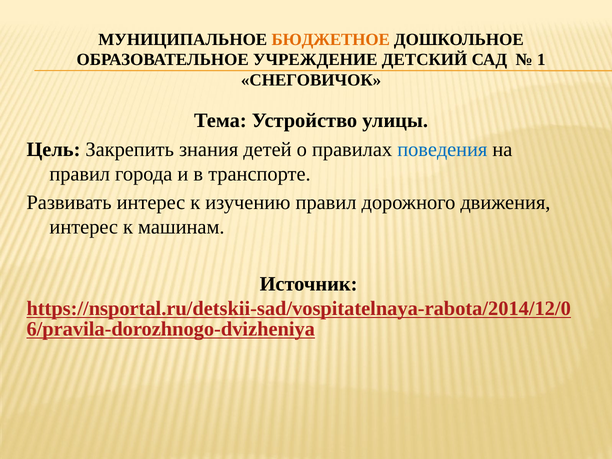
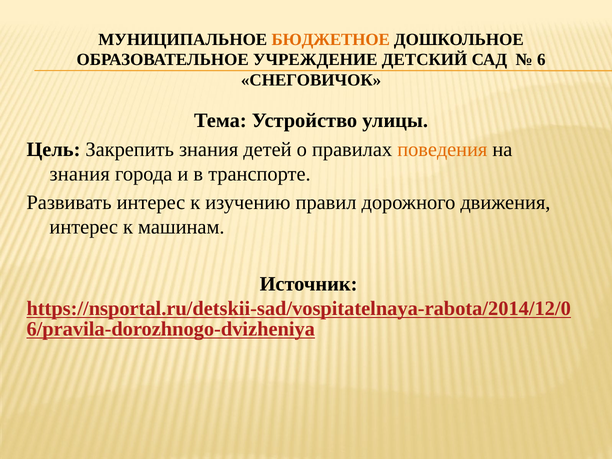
1: 1 -> 6
поведения colour: blue -> orange
правил at (80, 174): правил -> знания
